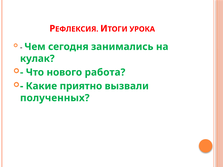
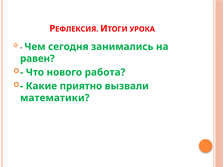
кулак: кулак -> равен
полученных: полученных -> математики
